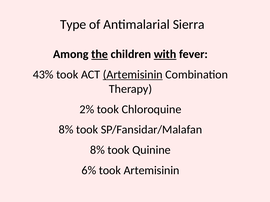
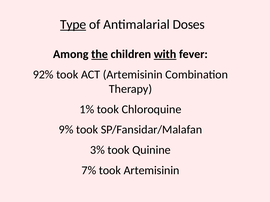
Type underline: none -> present
Sierra: Sierra -> Doses
43%: 43% -> 92%
Artemisinin at (133, 75) underline: present -> none
2%: 2% -> 1%
8% at (66, 130): 8% -> 9%
8% at (98, 150): 8% -> 3%
6%: 6% -> 7%
